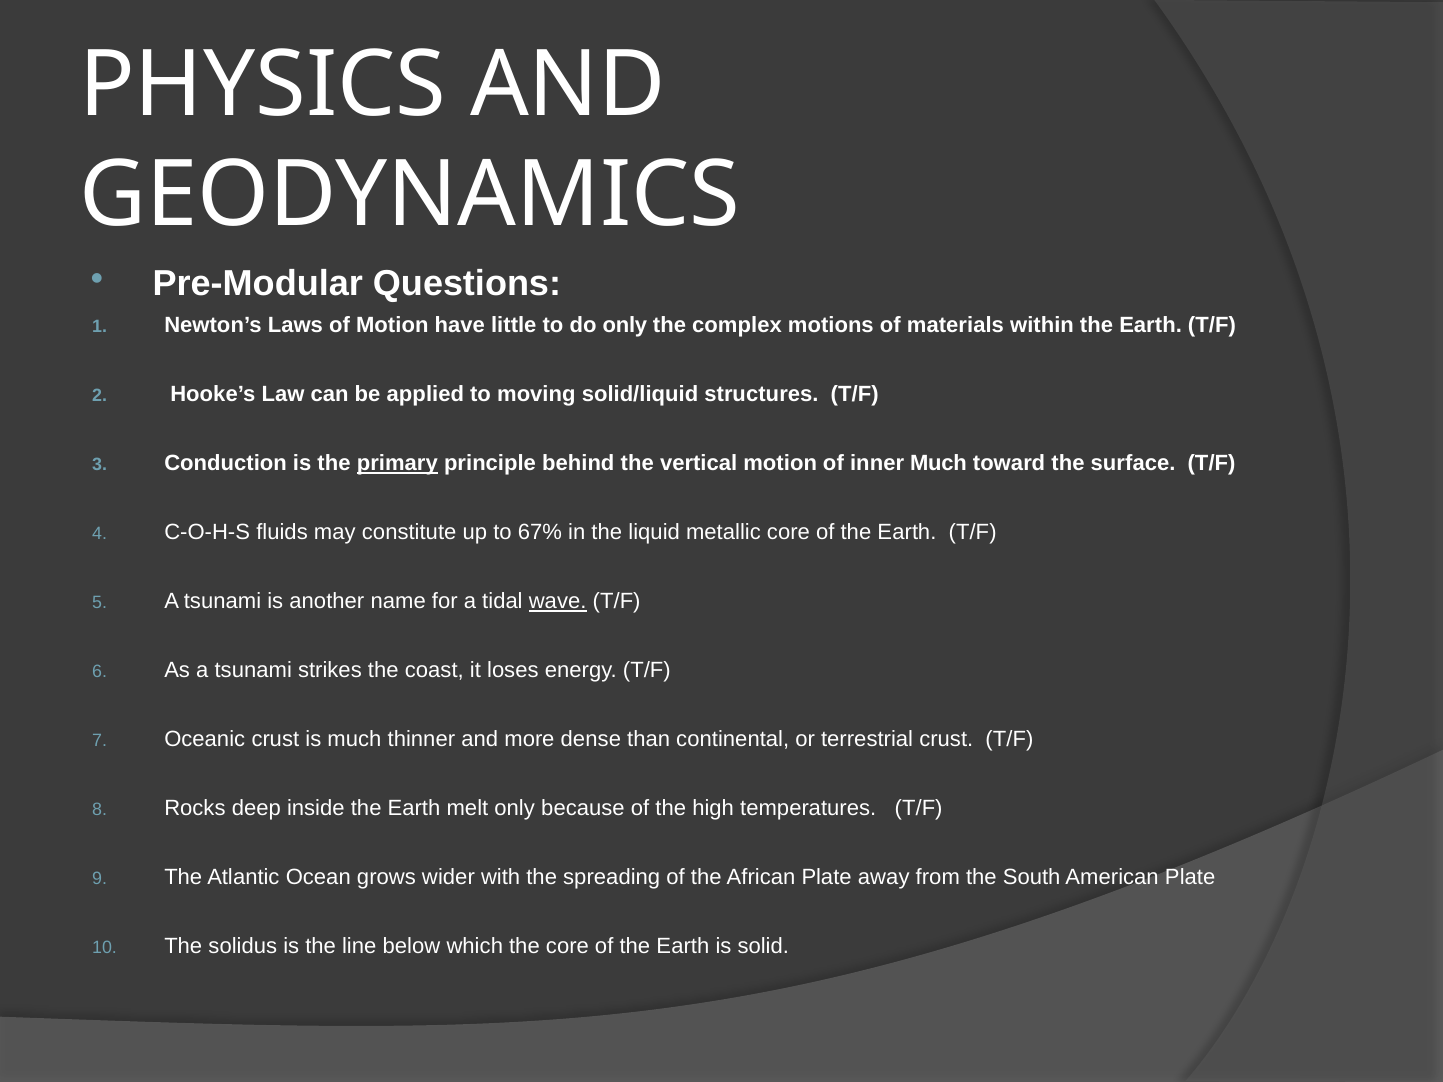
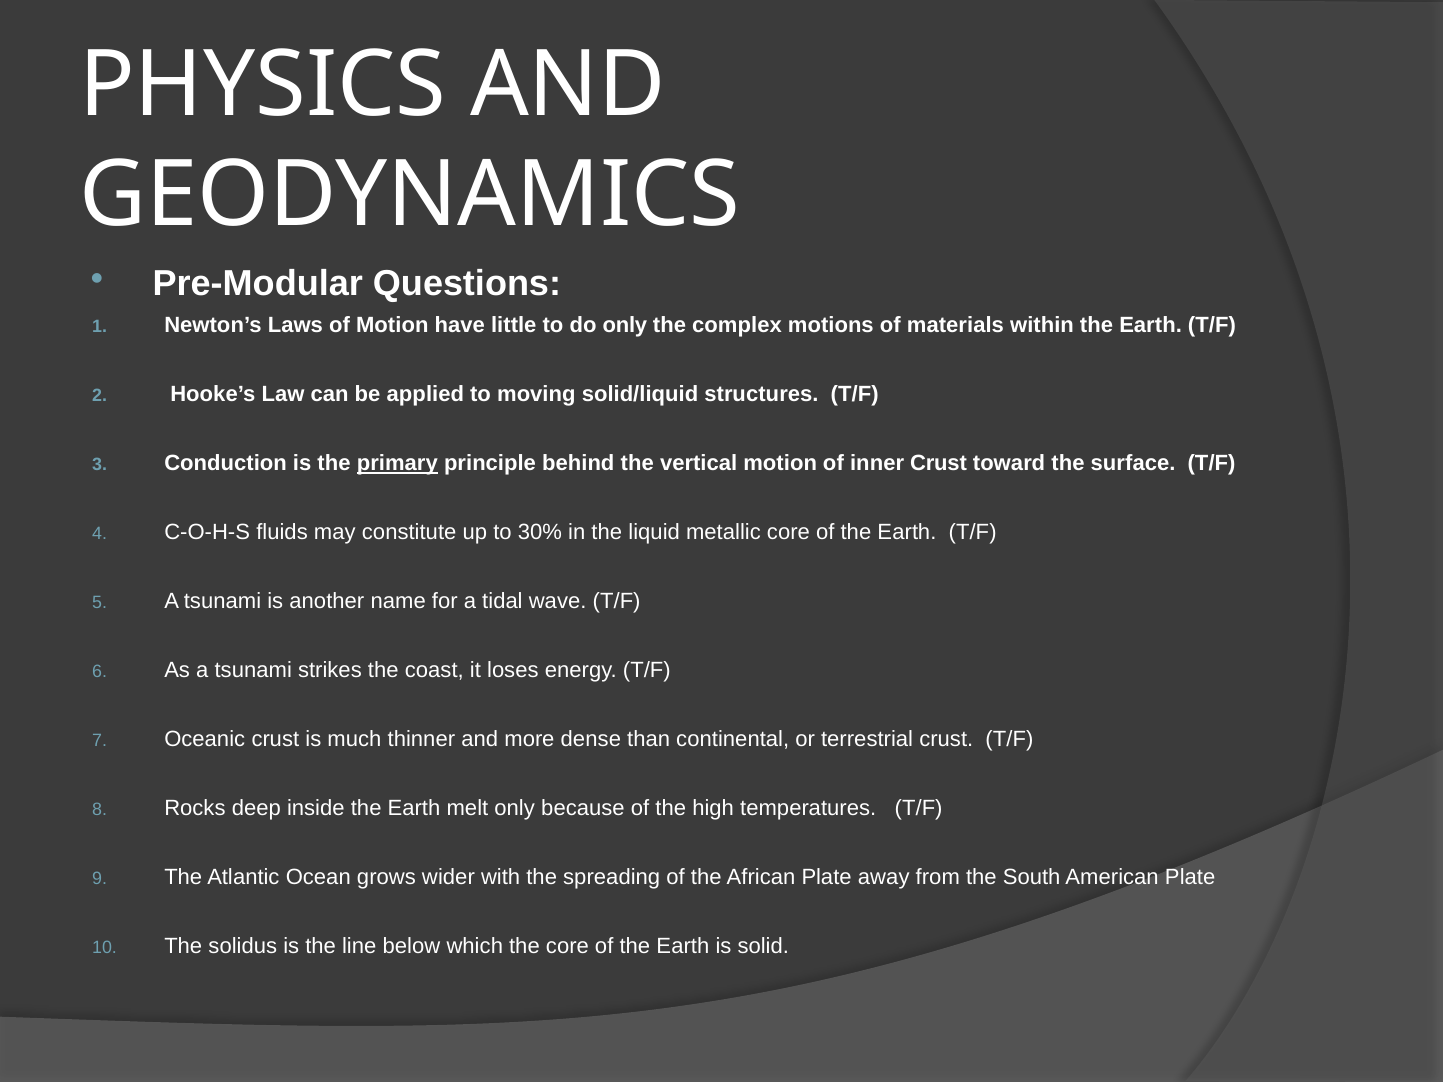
inner Much: Much -> Crust
67%: 67% -> 30%
wave underline: present -> none
